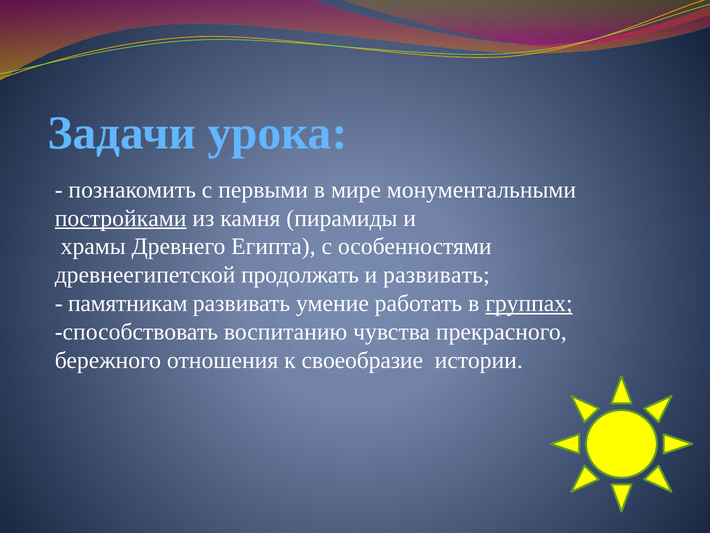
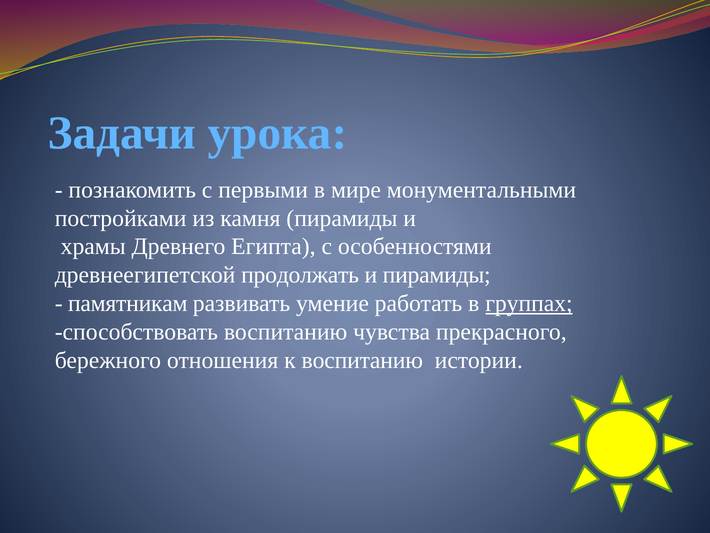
постройками underline: present -> none
и развивать: развивать -> пирамиды
к своеобразие: своеобразие -> воспитанию
